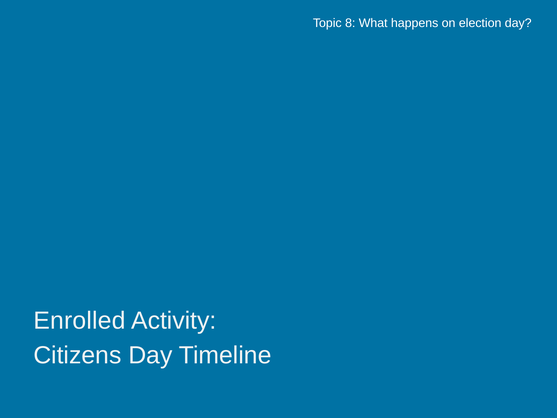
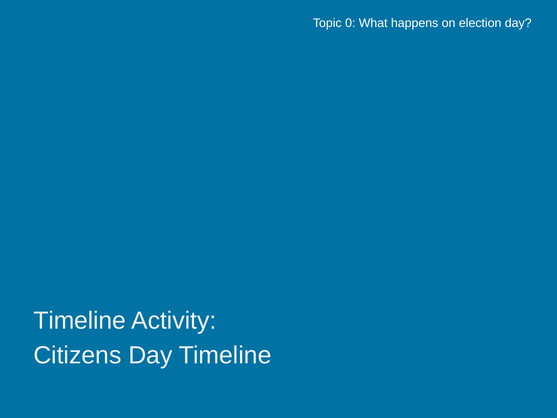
8: 8 -> 0
Enrolled at (79, 320): Enrolled -> Timeline
